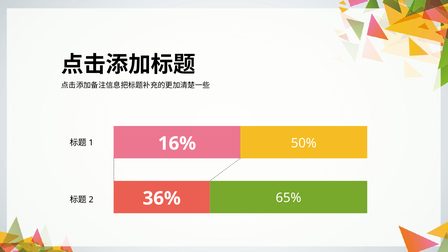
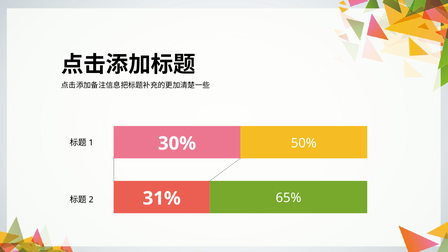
16%: 16% -> 30%
36%: 36% -> 31%
